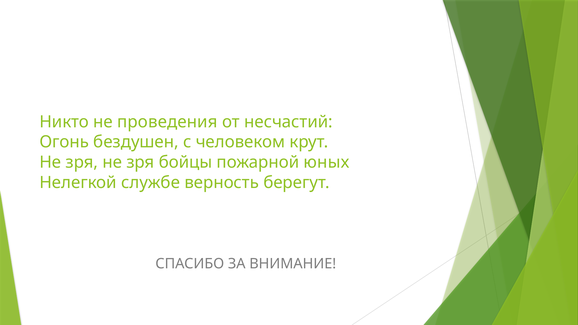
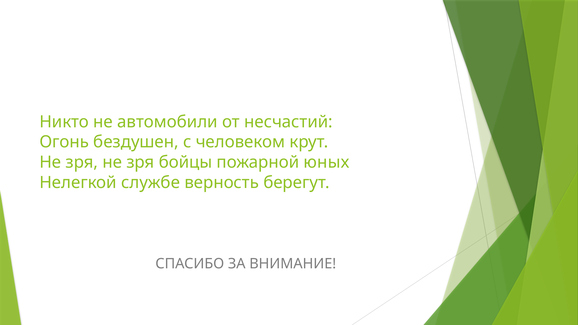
проведения: проведения -> автомобили
